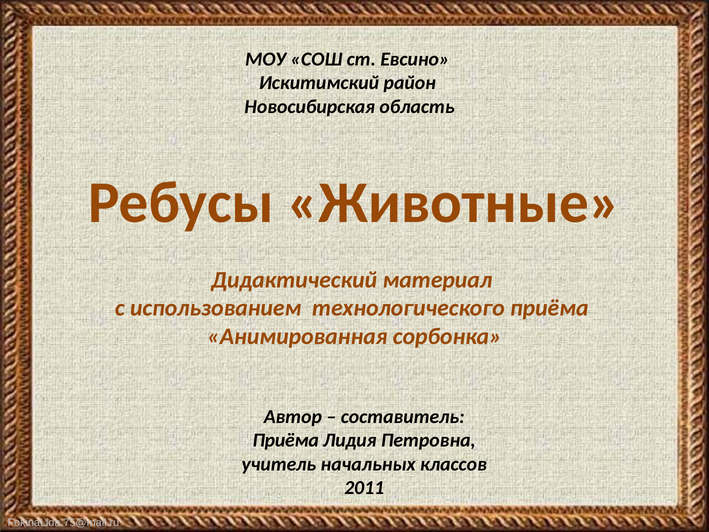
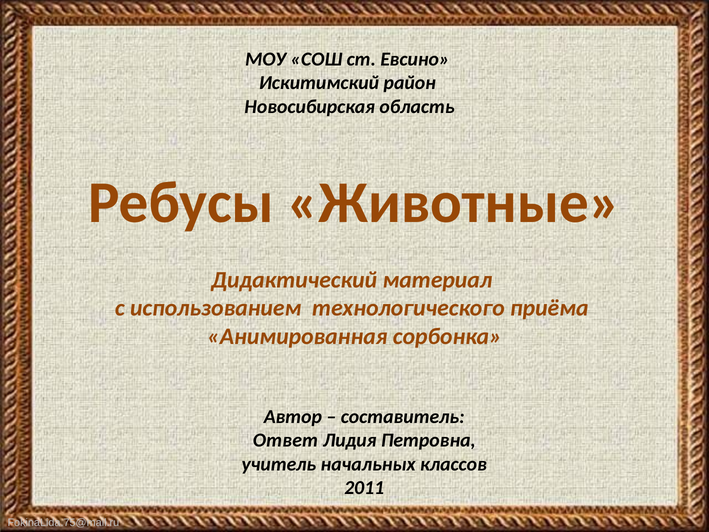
Приёма at (286, 440): Приёма -> Ответ
